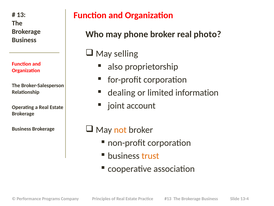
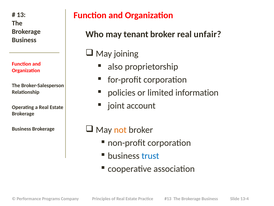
phone: phone -> tenant
photo: photo -> unfair
selling: selling -> joining
dealing: dealing -> policies
trust colour: orange -> blue
